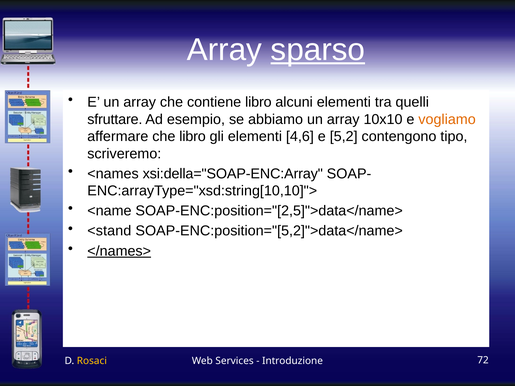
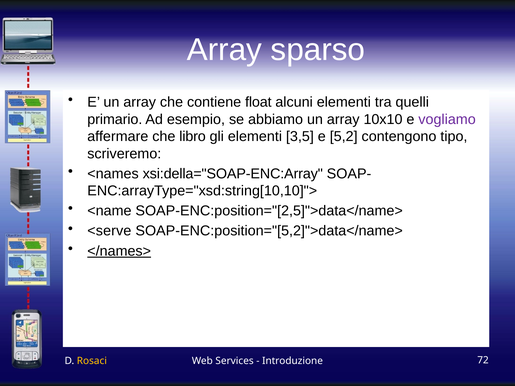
sparso underline: present -> none
contiene libro: libro -> float
sfruttare: sfruttare -> primario
vogliamo colour: orange -> purple
4,6: 4,6 -> 3,5
<stand: <stand -> <serve
